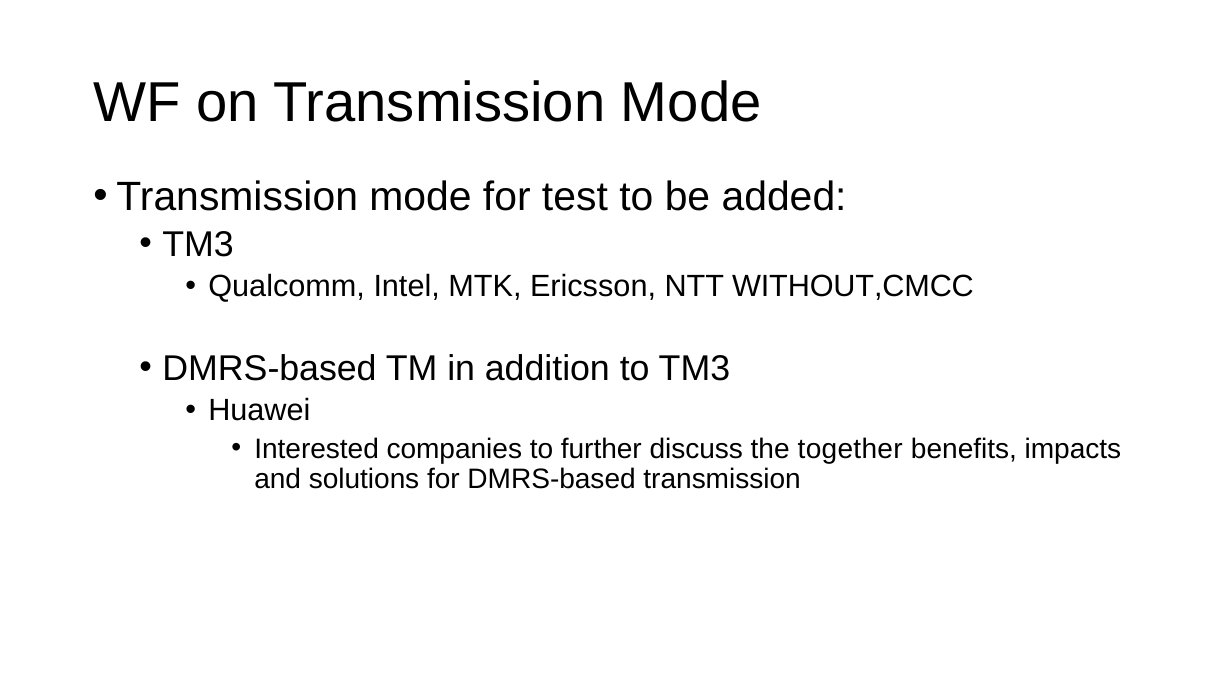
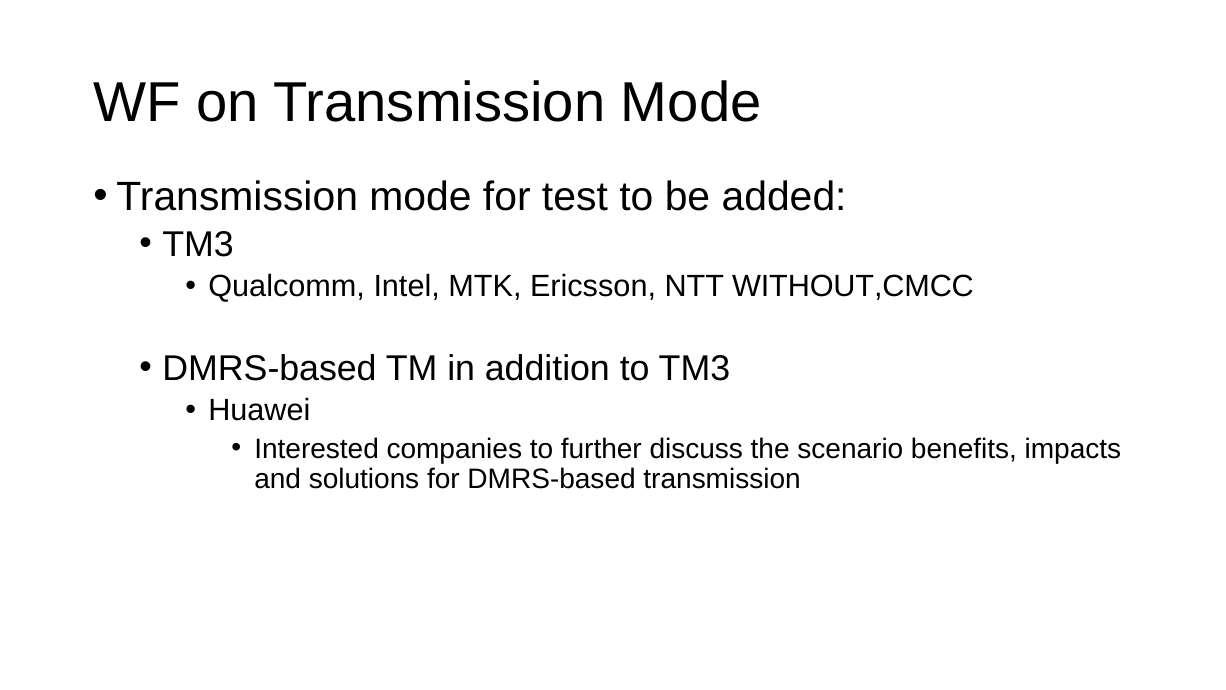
together: together -> scenario
